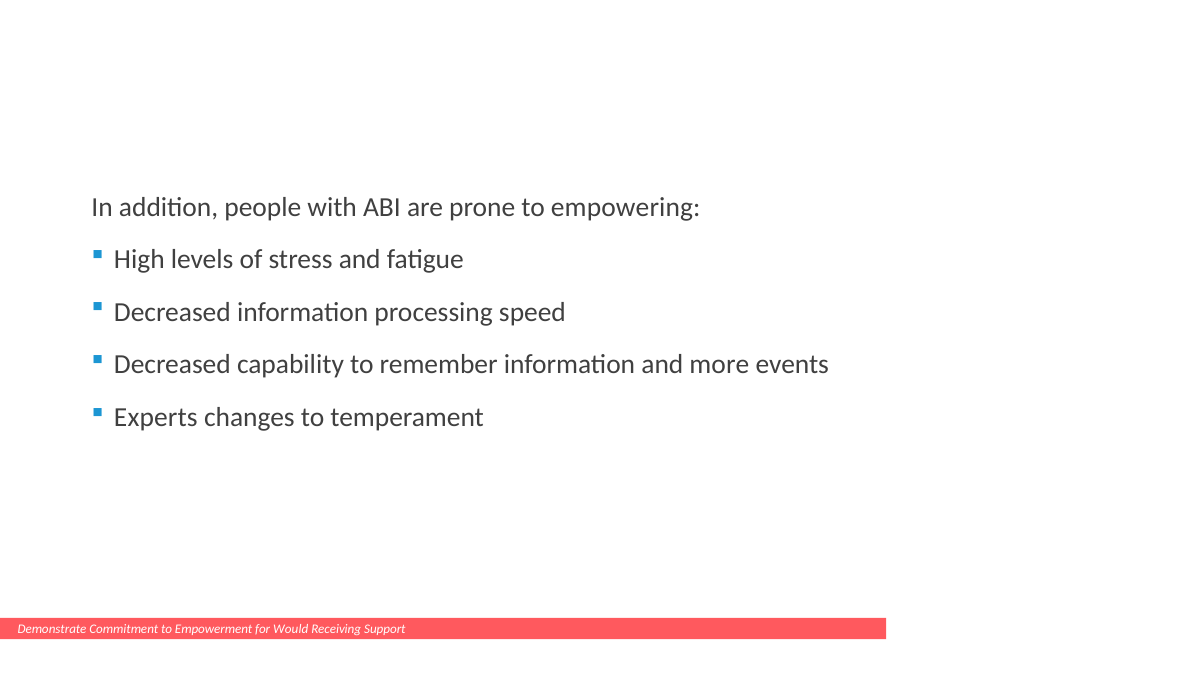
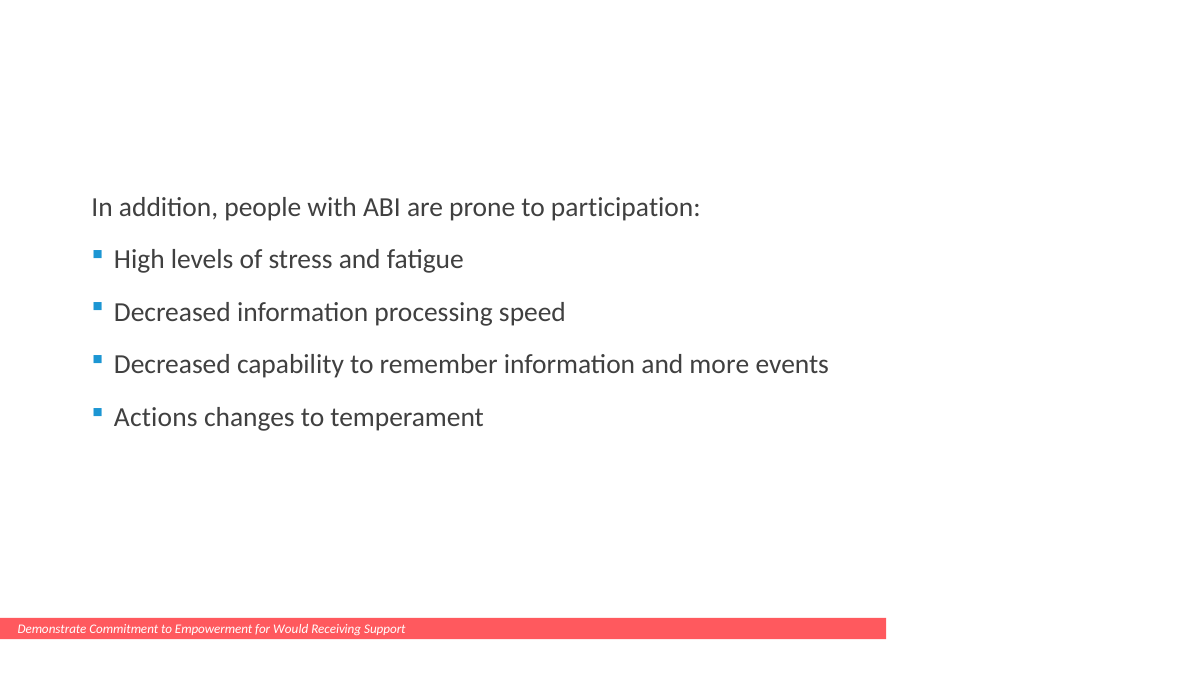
empowering: empowering -> participation
Experts: Experts -> Actions
